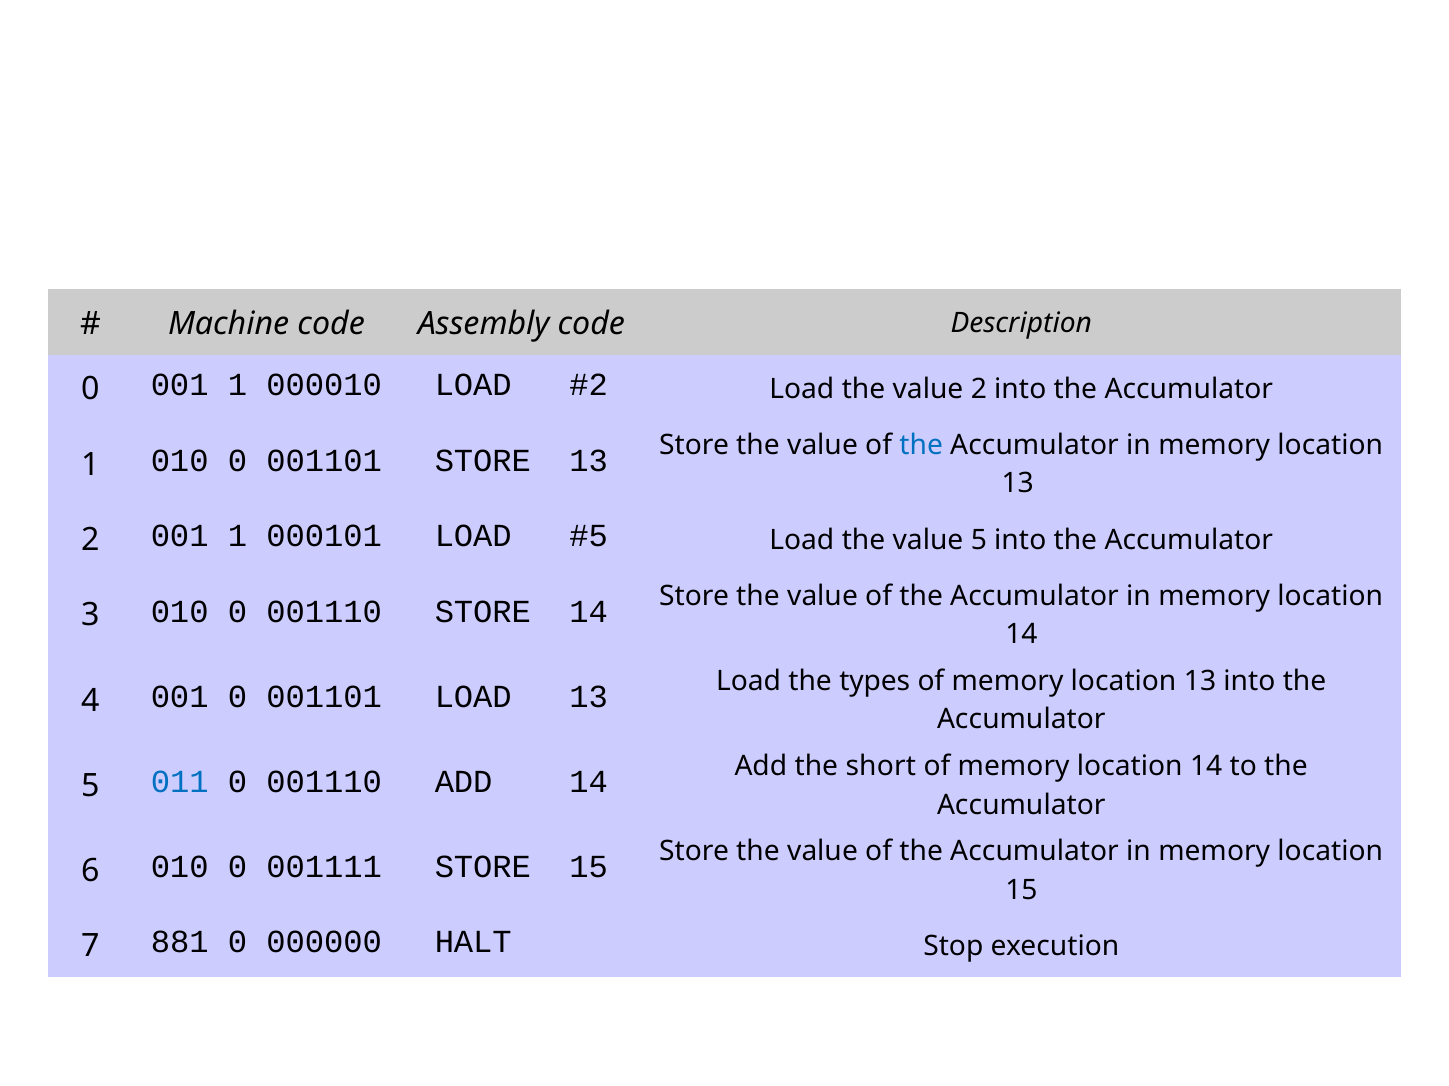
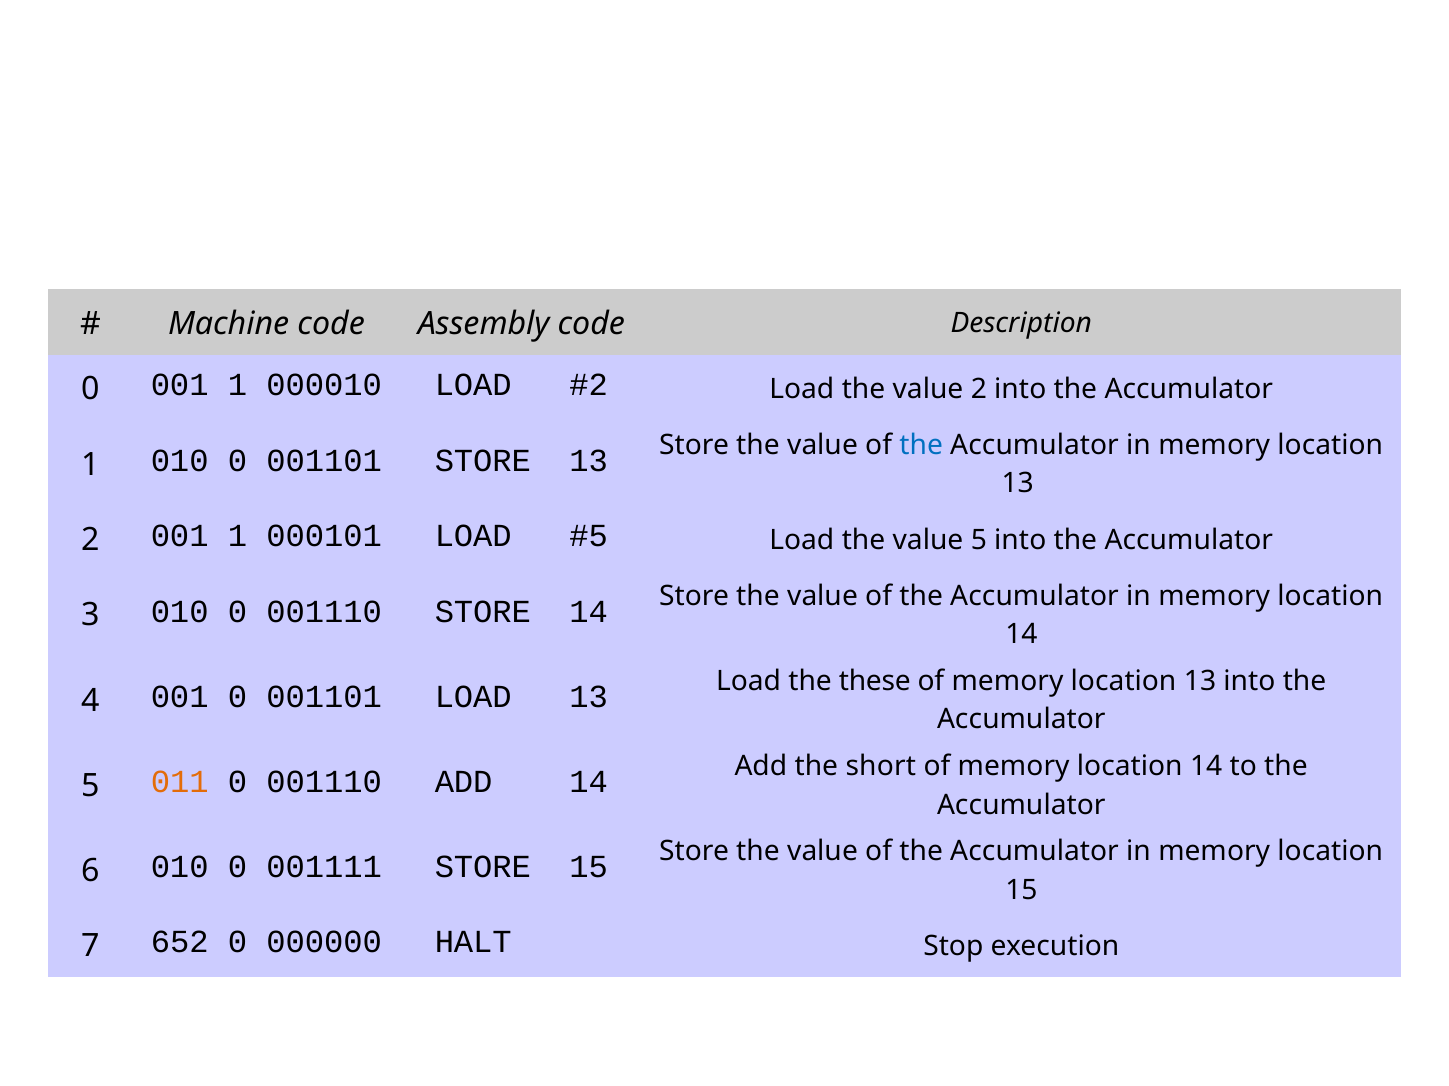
types: types -> these
011 colour: blue -> orange
881: 881 -> 652
